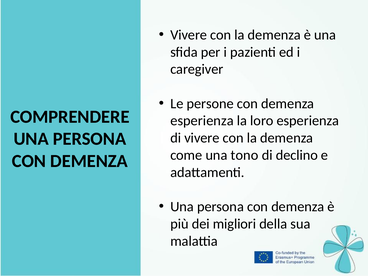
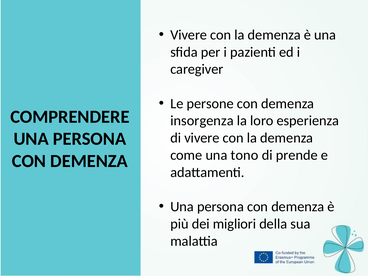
esperienza at (202, 121): esperienza -> insorgenza
declino: declino -> prende
